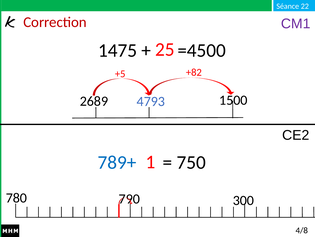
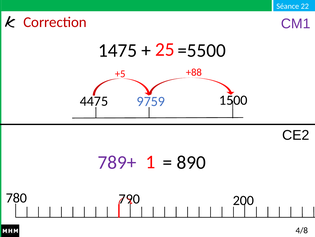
=4500: =4500 -> =5500
+82: +82 -> +88
2689: 2689 -> 4475
4793: 4793 -> 9759
789+ colour: blue -> purple
750: 750 -> 890
300: 300 -> 200
